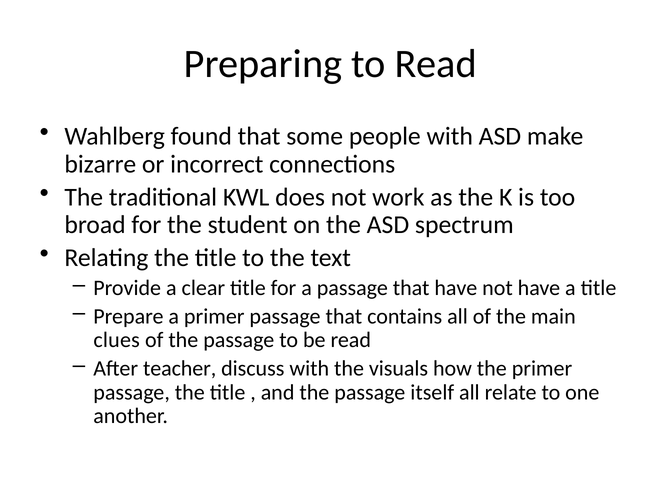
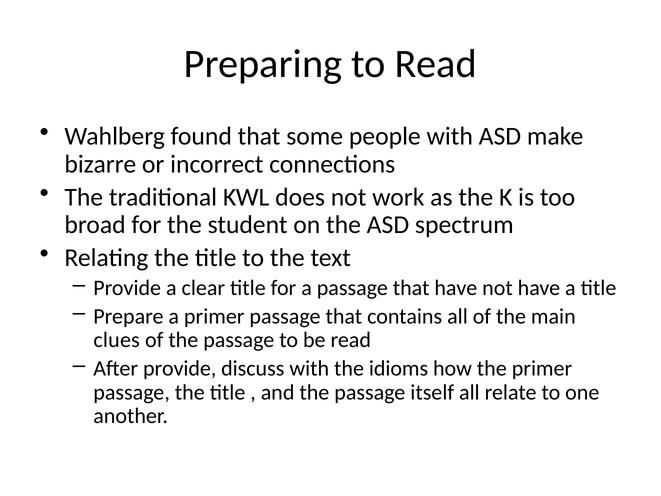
After teacher: teacher -> provide
visuals: visuals -> idioms
